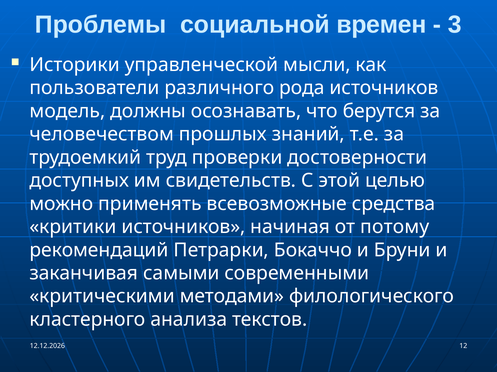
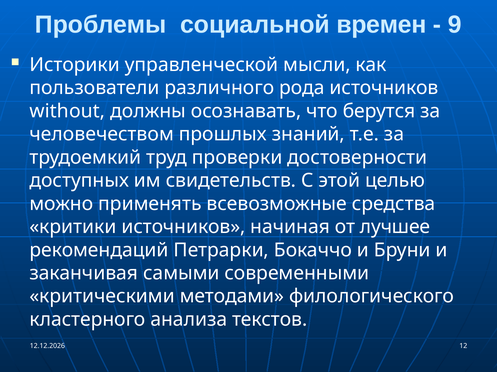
3: 3 -> 9
модель: модель -> without
потому: потому -> лучшее
